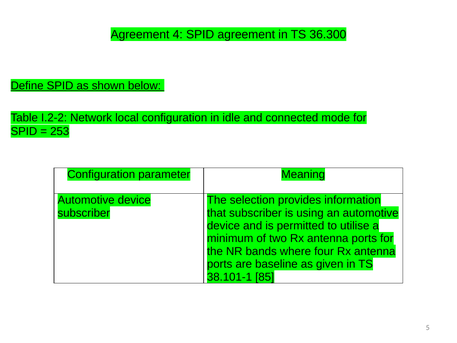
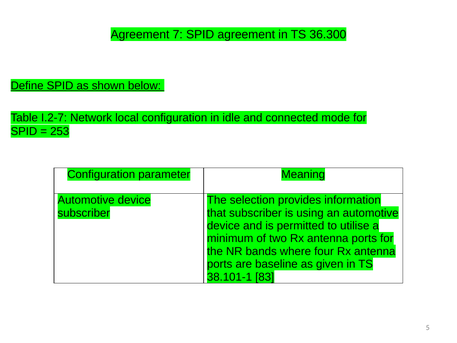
4: 4 -> 7
I.2-2: I.2-2 -> I.2-7
85: 85 -> 83
